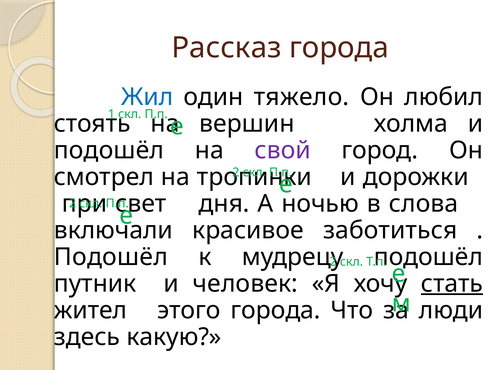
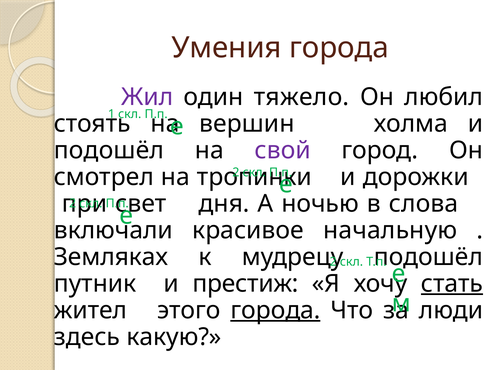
Рассказ: Рассказ -> Умения
Жил colour: blue -> purple
заботиться: заботиться -> начальную
Подошёл at (111, 257): Подошёл -> Земляках
человек: человек -> престиж
города at (275, 311) underline: none -> present
